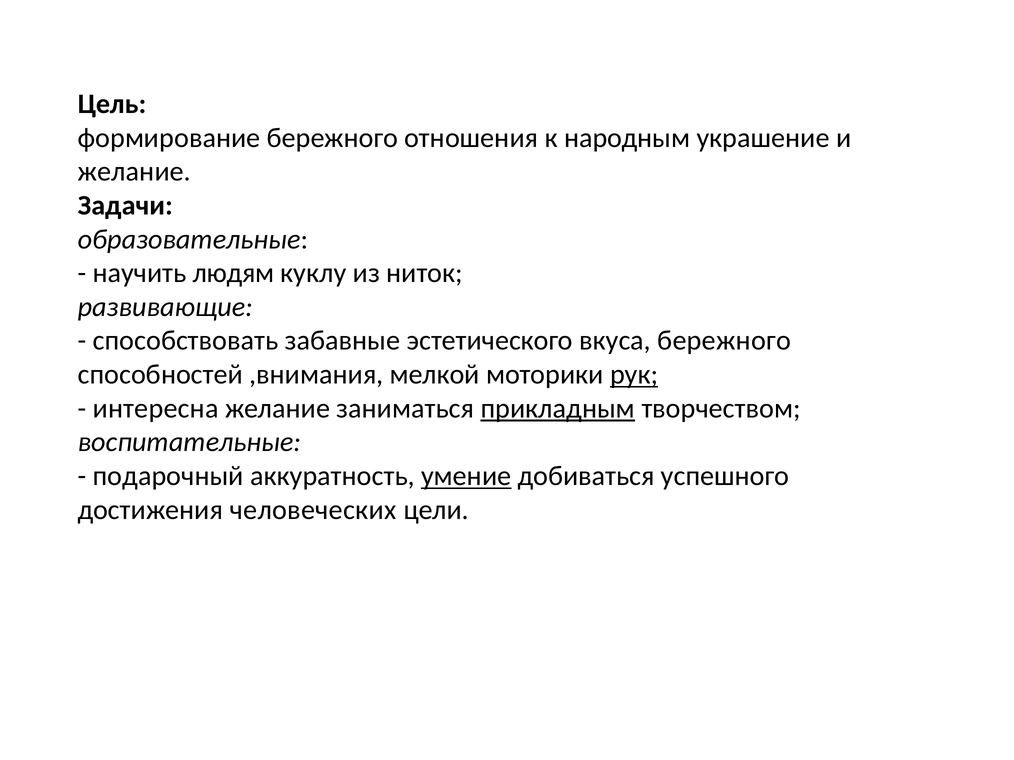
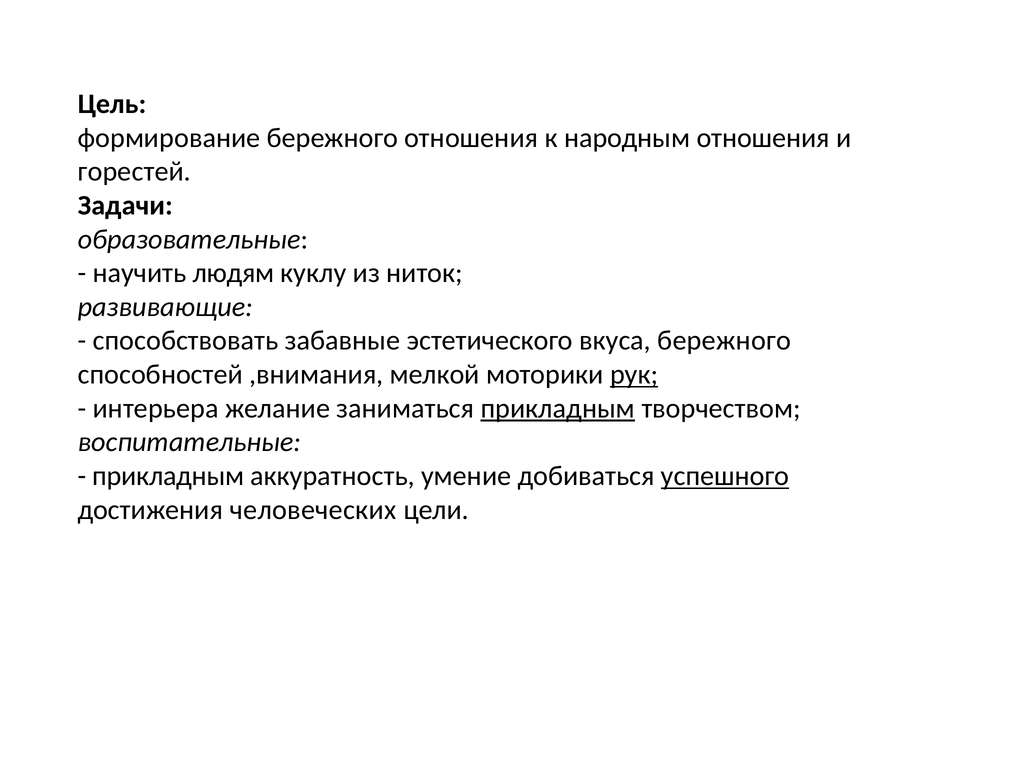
народным украшение: украшение -> отношения
желание at (134, 172): желание -> горестей
интересна: интересна -> интерьера
подарочный at (168, 476): подарочный -> прикладным
умение underline: present -> none
успешного underline: none -> present
